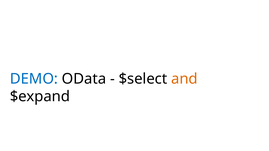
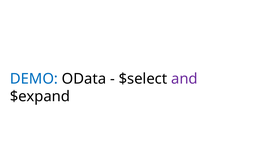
and colour: orange -> purple
